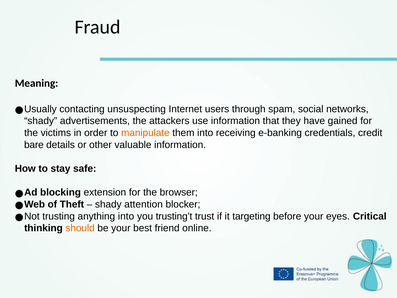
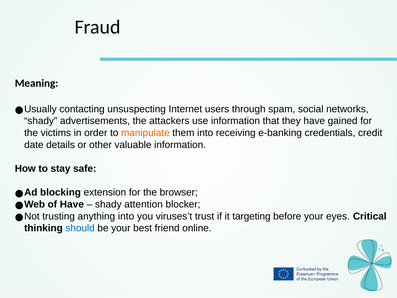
bare: bare -> date
of Theft: Theft -> Have
trusting’t: trusting’t -> viruses’t
should colour: orange -> blue
